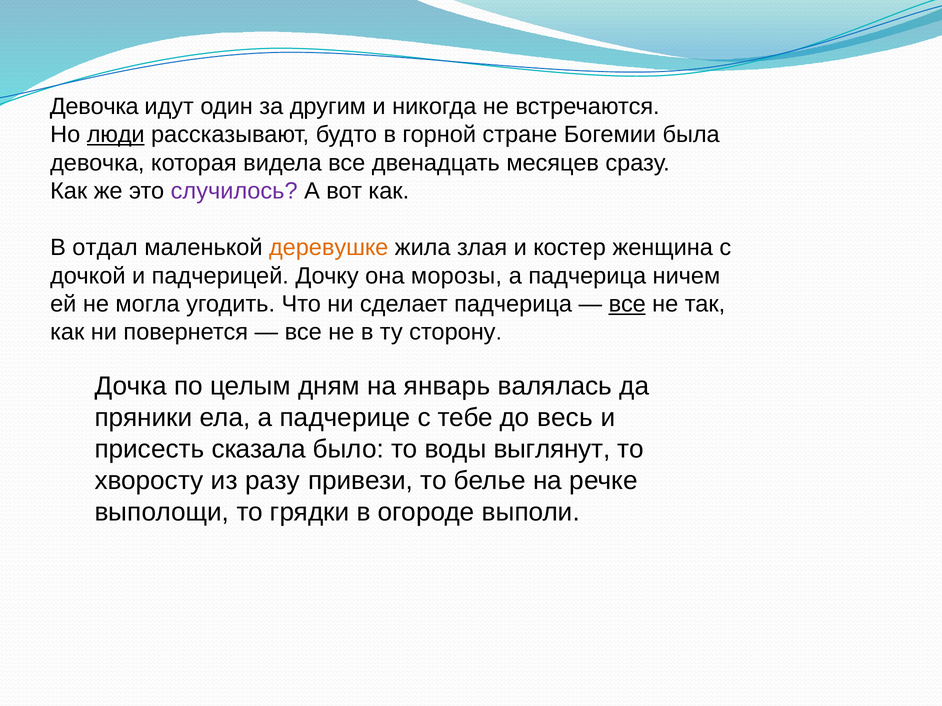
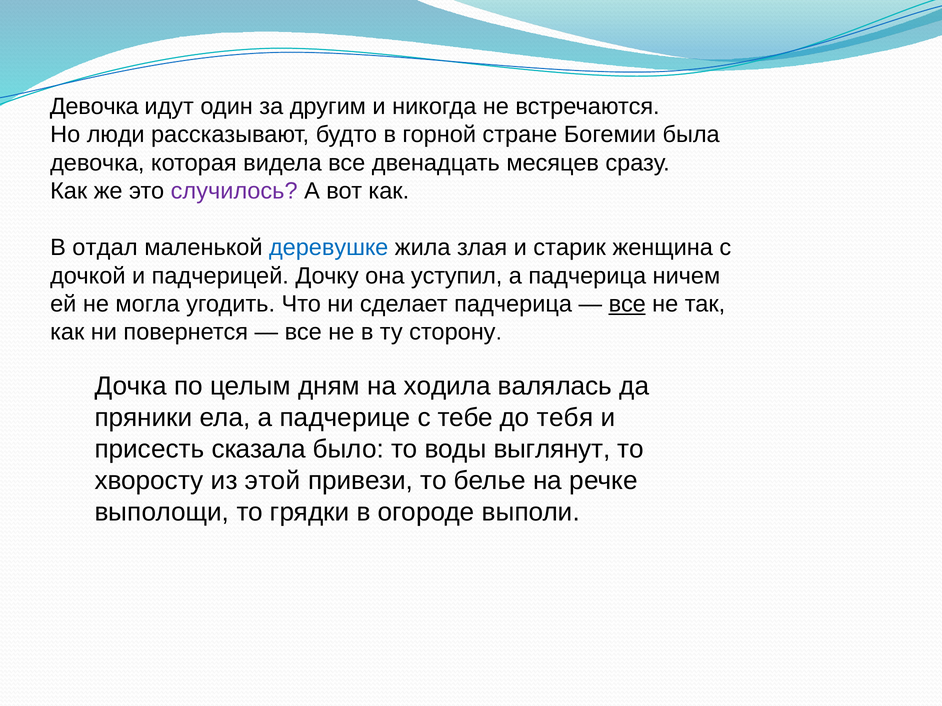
люди underline: present -> none
деревушке colour: orange -> blue
костер: костер -> старик
морозы: морозы -> уступил
январь: январь -> ходила
весь: весь -> тебя
разу: разу -> этой
